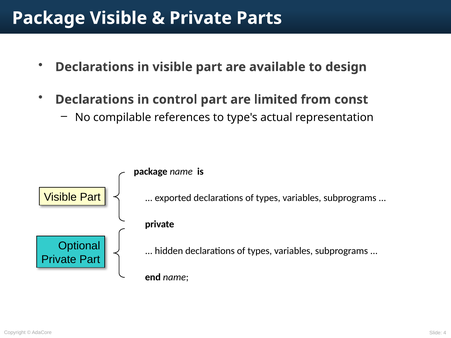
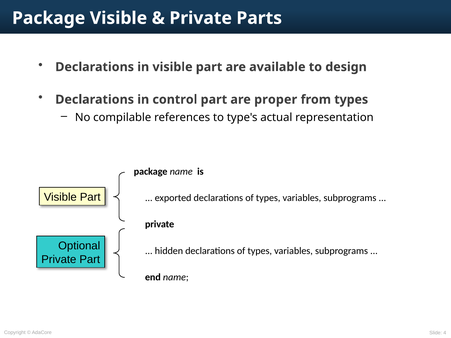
limited: limited -> proper
from const: const -> types
